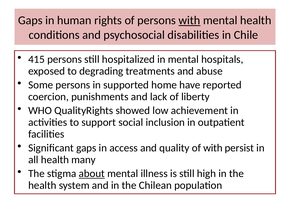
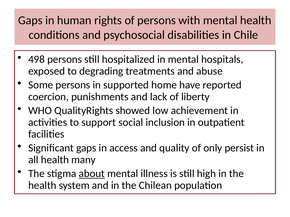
with at (189, 20) underline: present -> none
415: 415 -> 498
of with: with -> only
